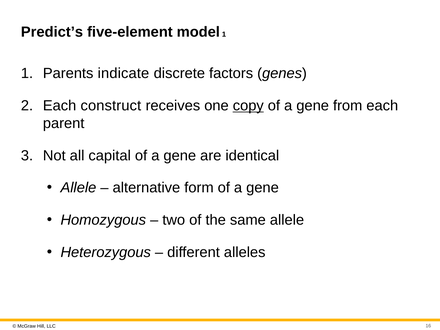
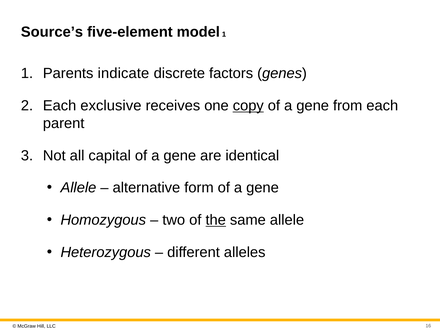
Predict’s: Predict’s -> Source’s
construct: construct -> exclusive
the underline: none -> present
